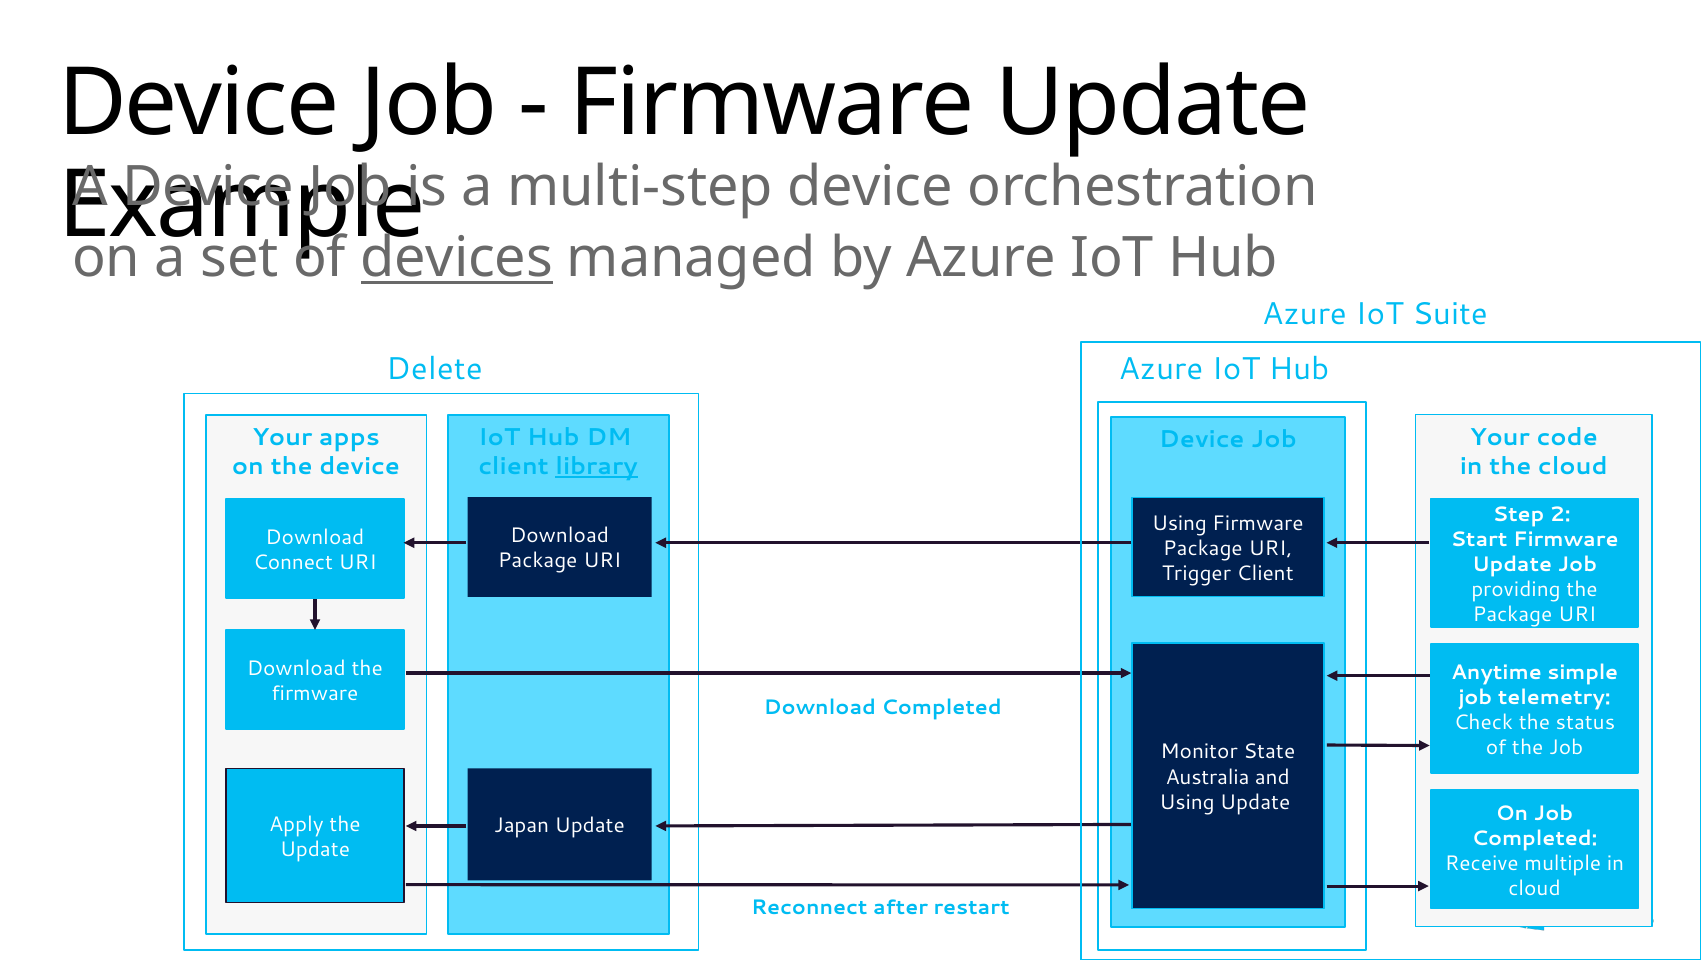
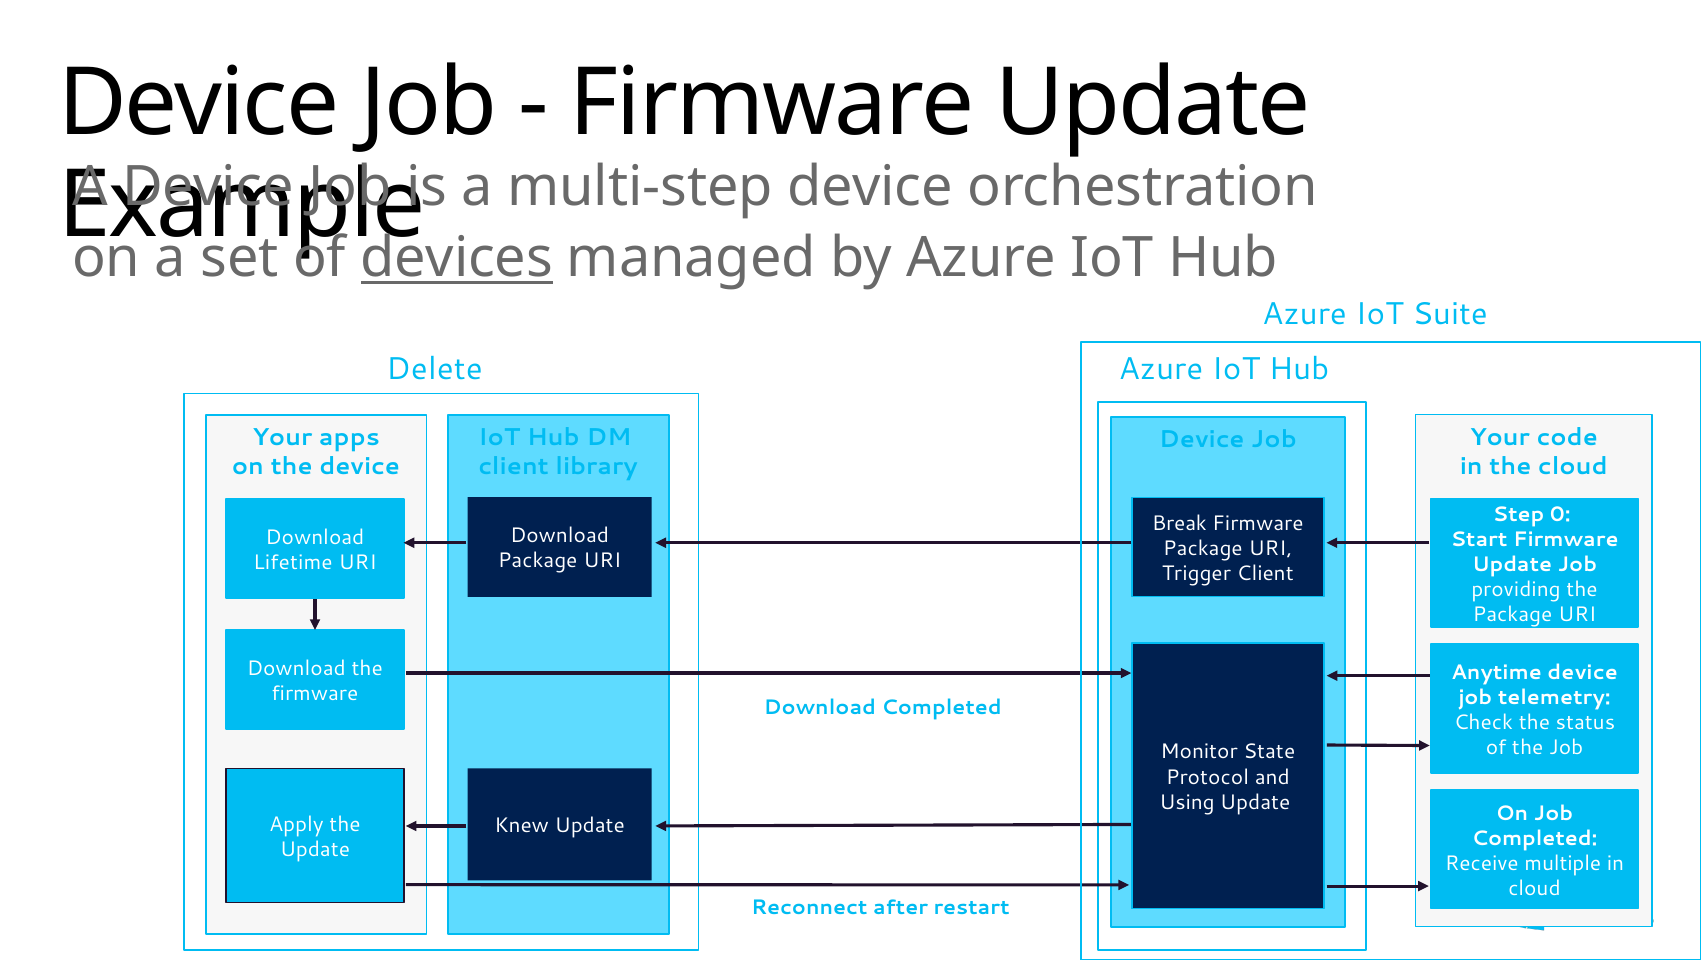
library underline: present -> none
2 at (1560, 514): 2 -> 0
Using at (1179, 523): Using -> Break
Connect: Connect -> Lifetime
Anytime simple: simple -> device
Australia: Australia -> Protocol
Japan: Japan -> Knew
